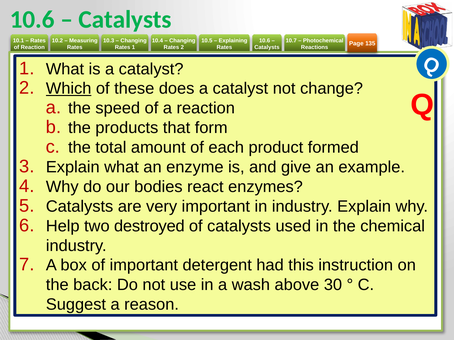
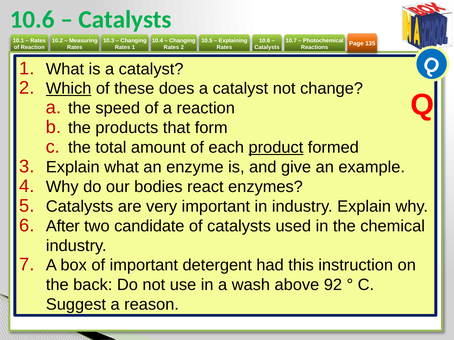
product underline: none -> present
Help: Help -> After
destroyed: destroyed -> candidate
30: 30 -> 92
